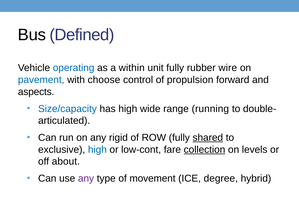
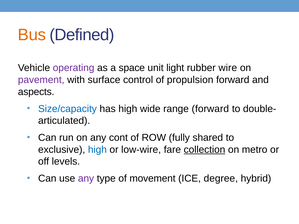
Bus colour: black -> orange
operating colour: blue -> purple
within: within -> space
unit fully: fully -> light
pavement colour: blue -> purple
choose: choose -> surface
range running: running -> forward
rigid: rigid -> cont
shared underline: present -> none
low-cont: low-cont -> low-wire
levels: levels -> metro
about: about -> levels
